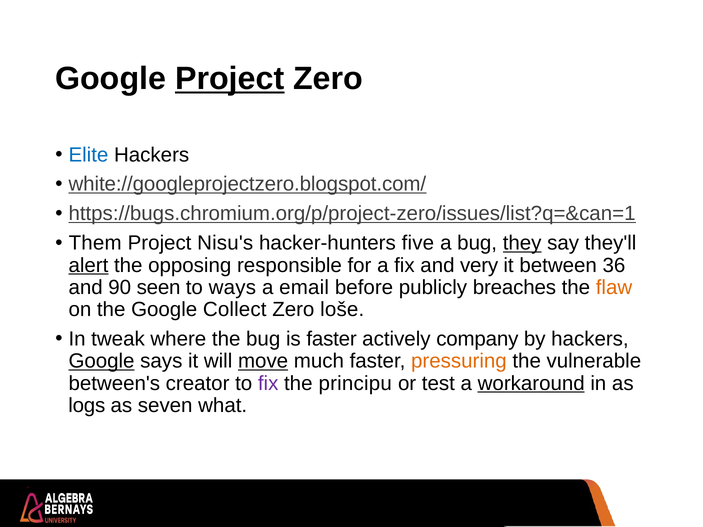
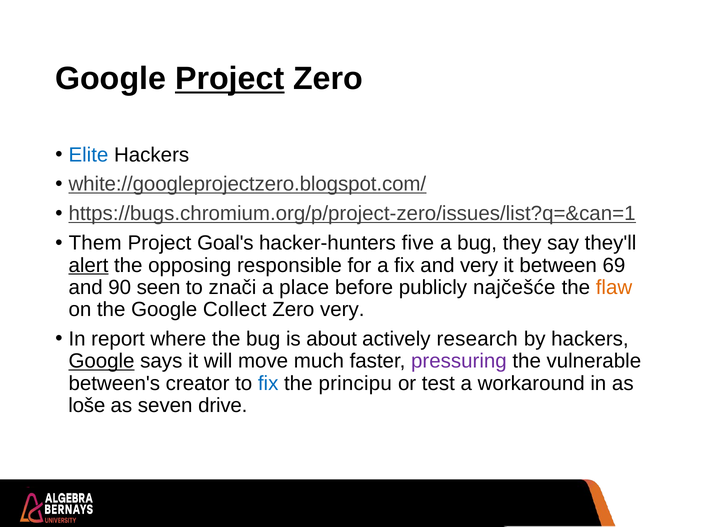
Nisu's: Nisu's -> Goal's
they underline: present -> none
36: 36 -> 69
ways: ways -> znači
email: email -> place
breaches: breaches -> najčešće
Zero loše: loše -> very
tweak: tweak -> report
is faster: faster -> about
company: company -> research
move underline: present -> none
pressuring colour: orange -> purple
fix at (268, 383) colour: purple -> blue
workaround underline: present -> none
logs: logs -> loše
what: what -> drive
